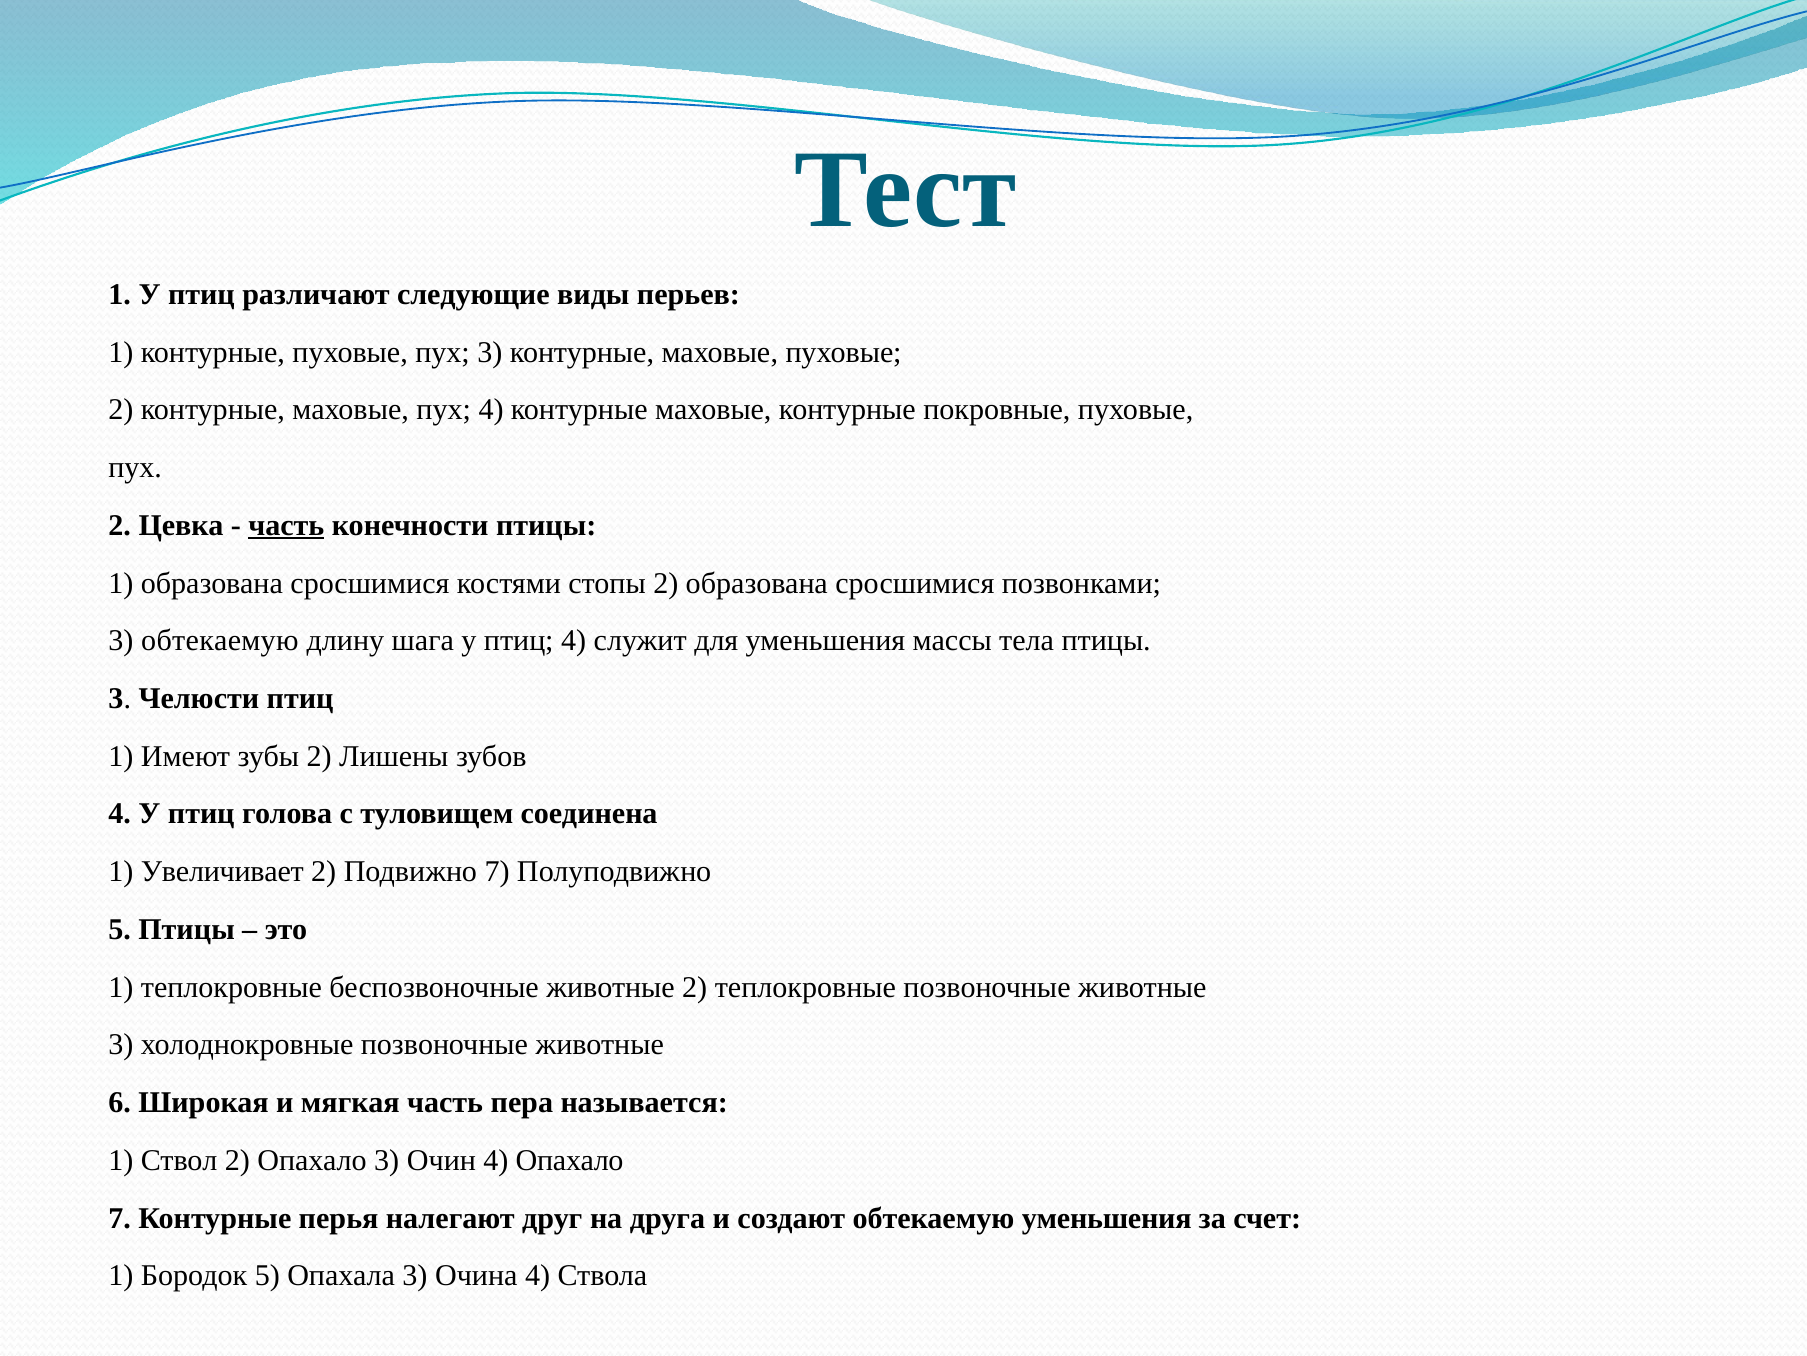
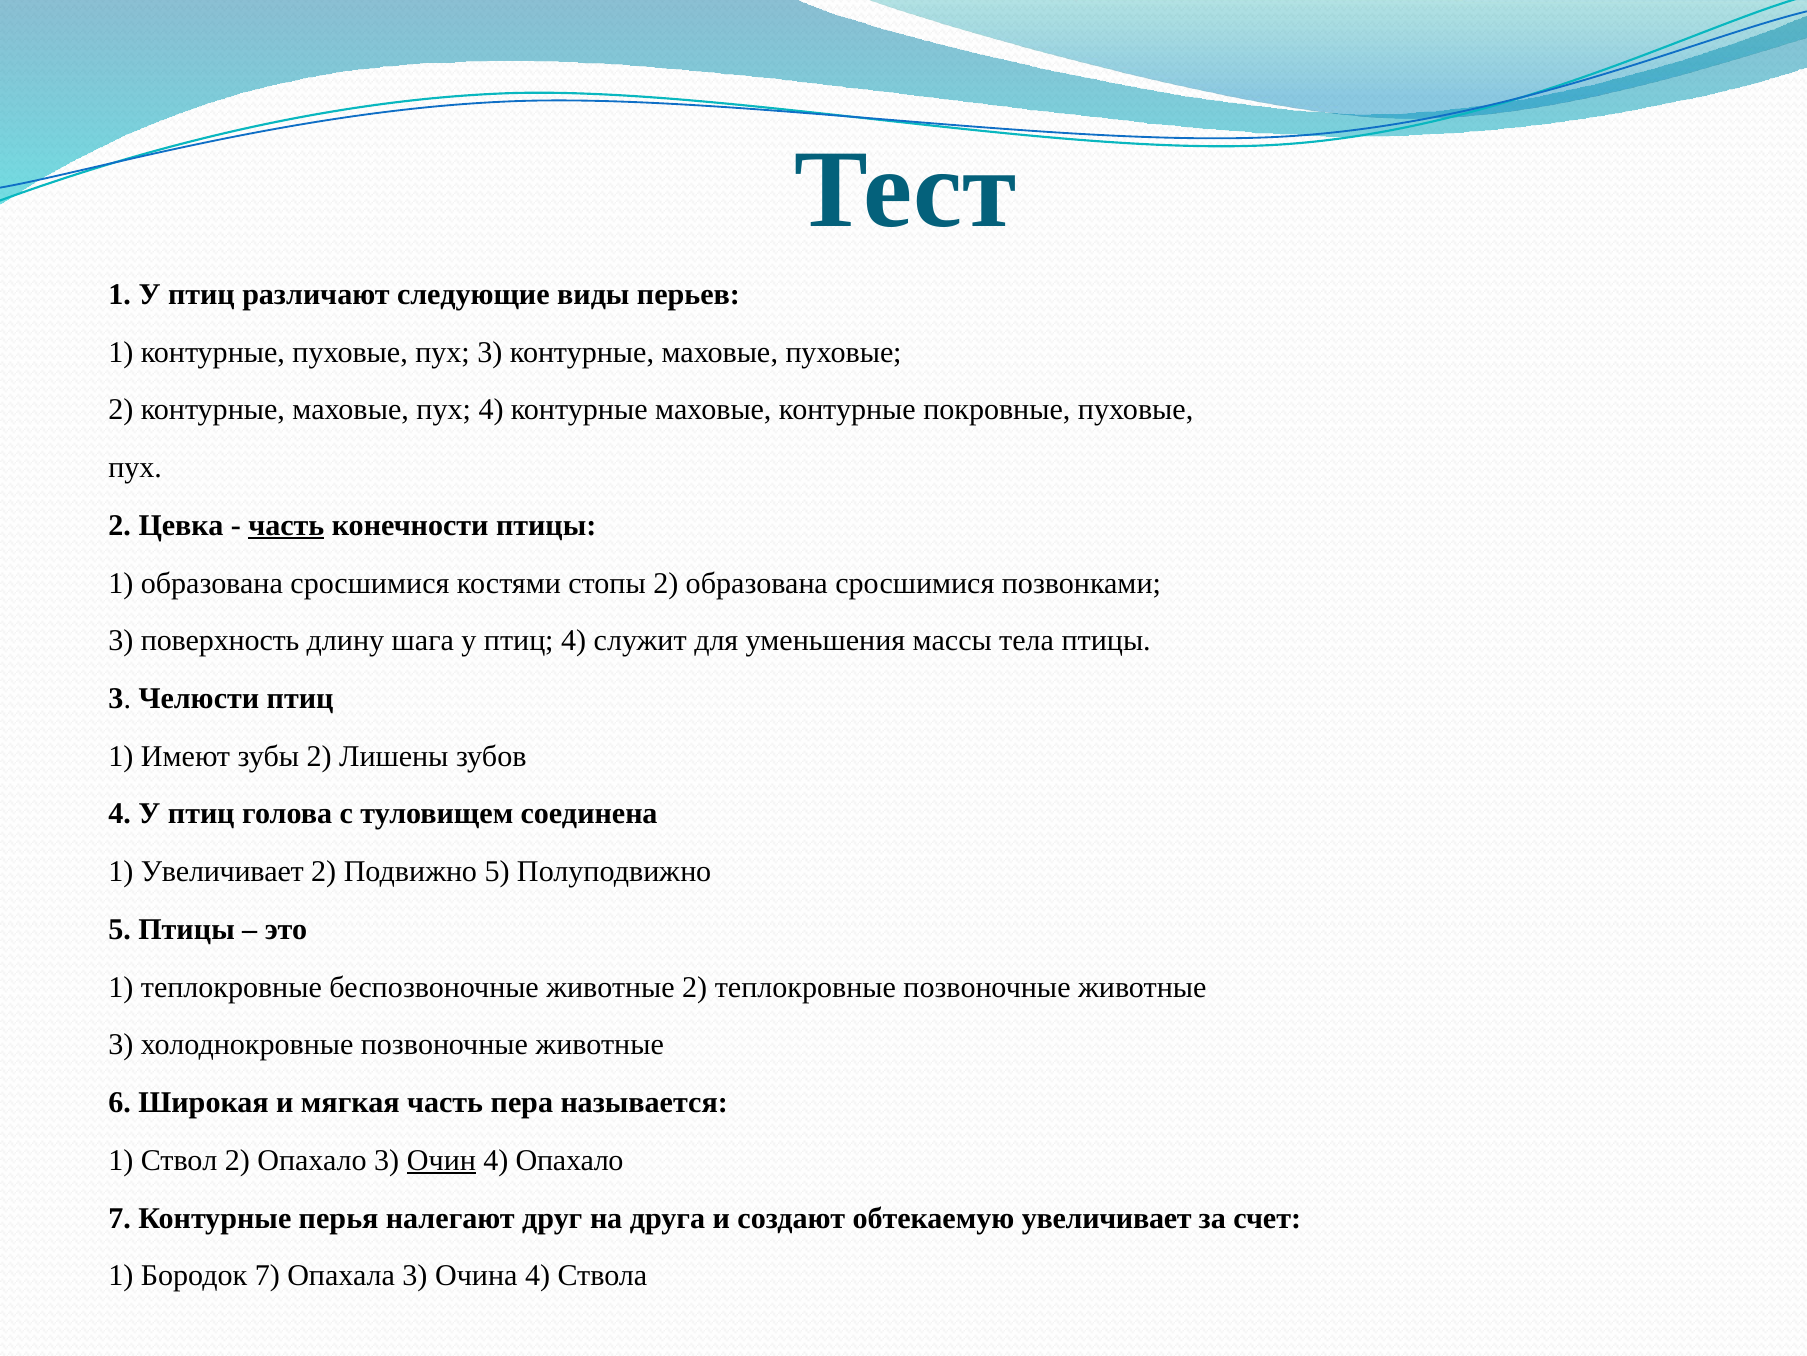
3 обтекаемую: обтекаемую -> поверхность
Подвижно 7: 7 -> 5
Очин underline: none -> present
обтекаемую уменьшения: уменьшения -> увеличивает
Бородок 5: 5 -> 7
